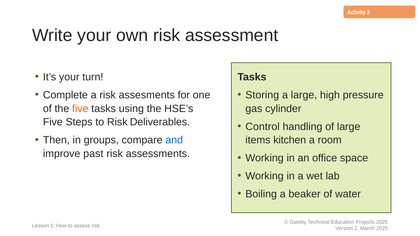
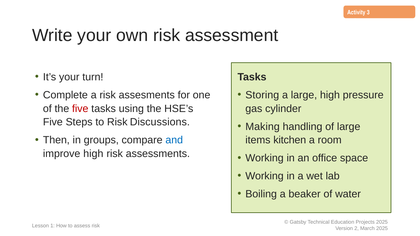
five at (80, 109) colour: orange -> red
Deliverables: Deliverables -> Discussions
Control: Control -> Making
improve past: past -> high
